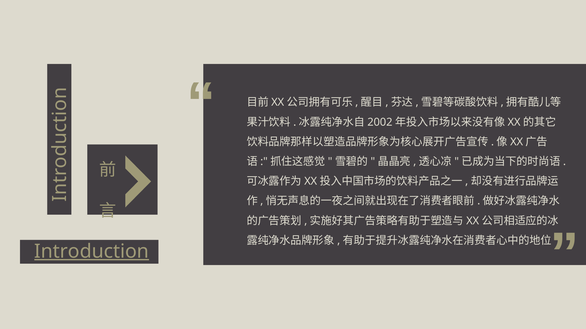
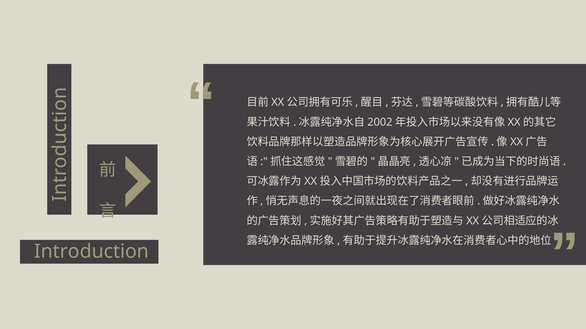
Introduction underline: present -> none
